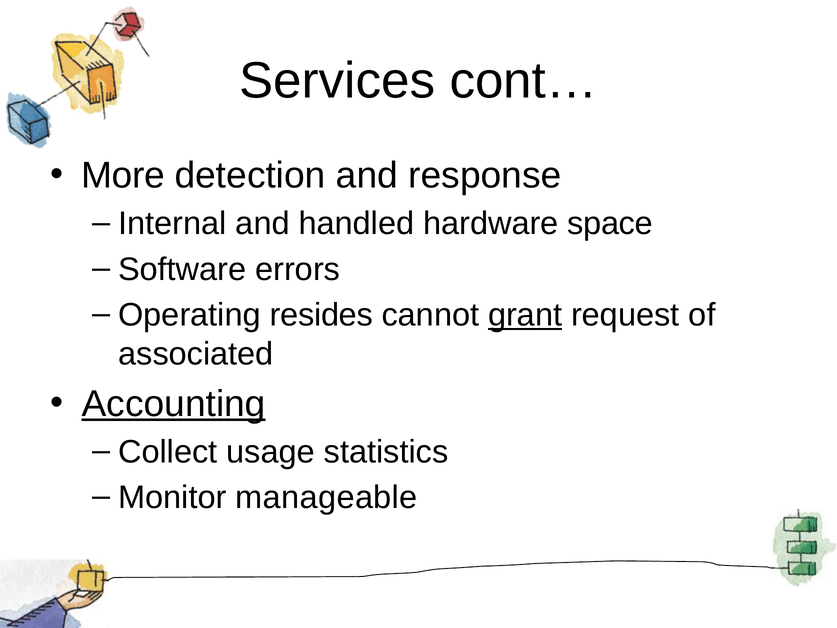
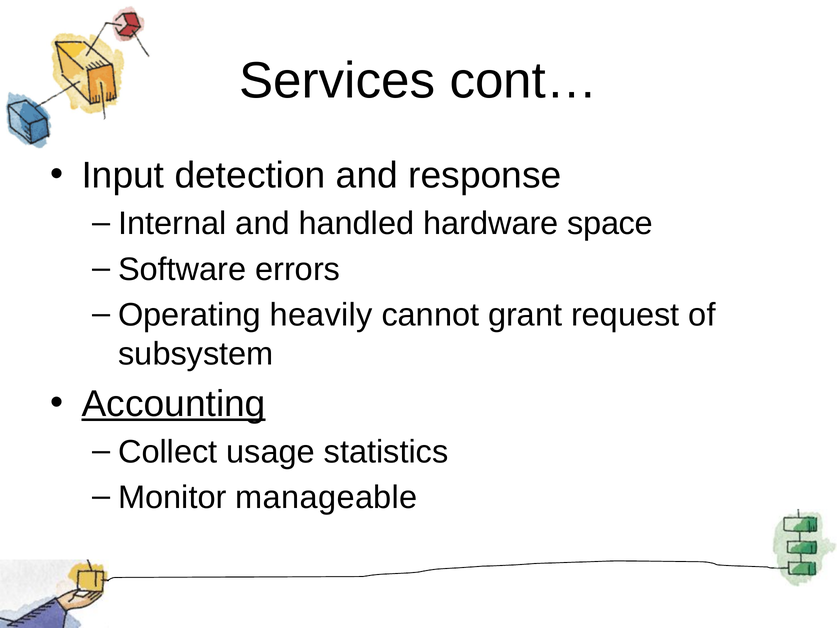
More: More -> Input
resides: resides -> heavily
grant underline: present -> none
associated: associated -> subsystem
